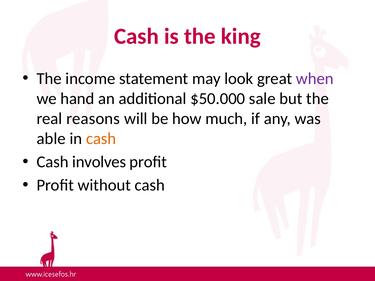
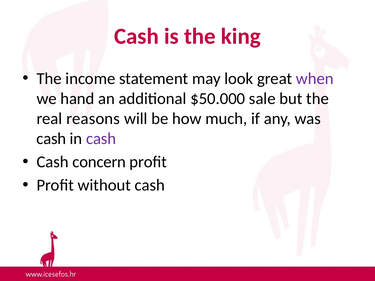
able at (51, 139): able -> cash
cash at (101, 139) colour: orange -> purple
involves: involves -> concern
